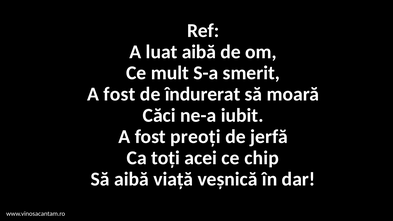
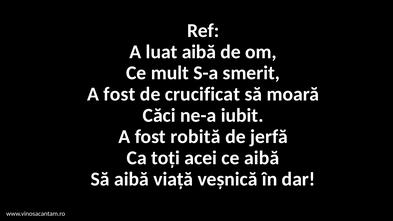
îndurerat: îndurerat -> crucificat
preoți: preoți -> robită
ce chip: chip -> aibă
